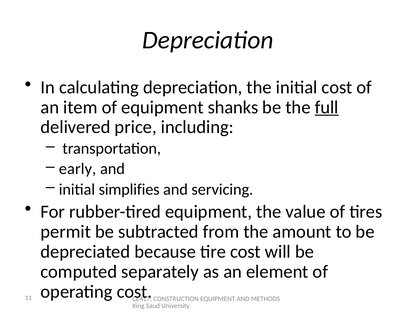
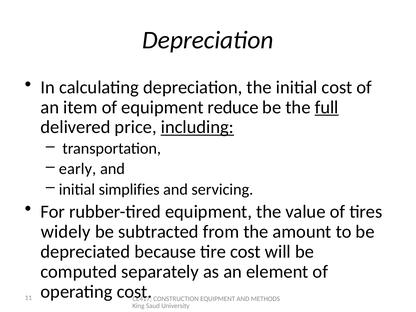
shanks: shanks -> reduce
including underline: none -> present
permit: permit -> widely
